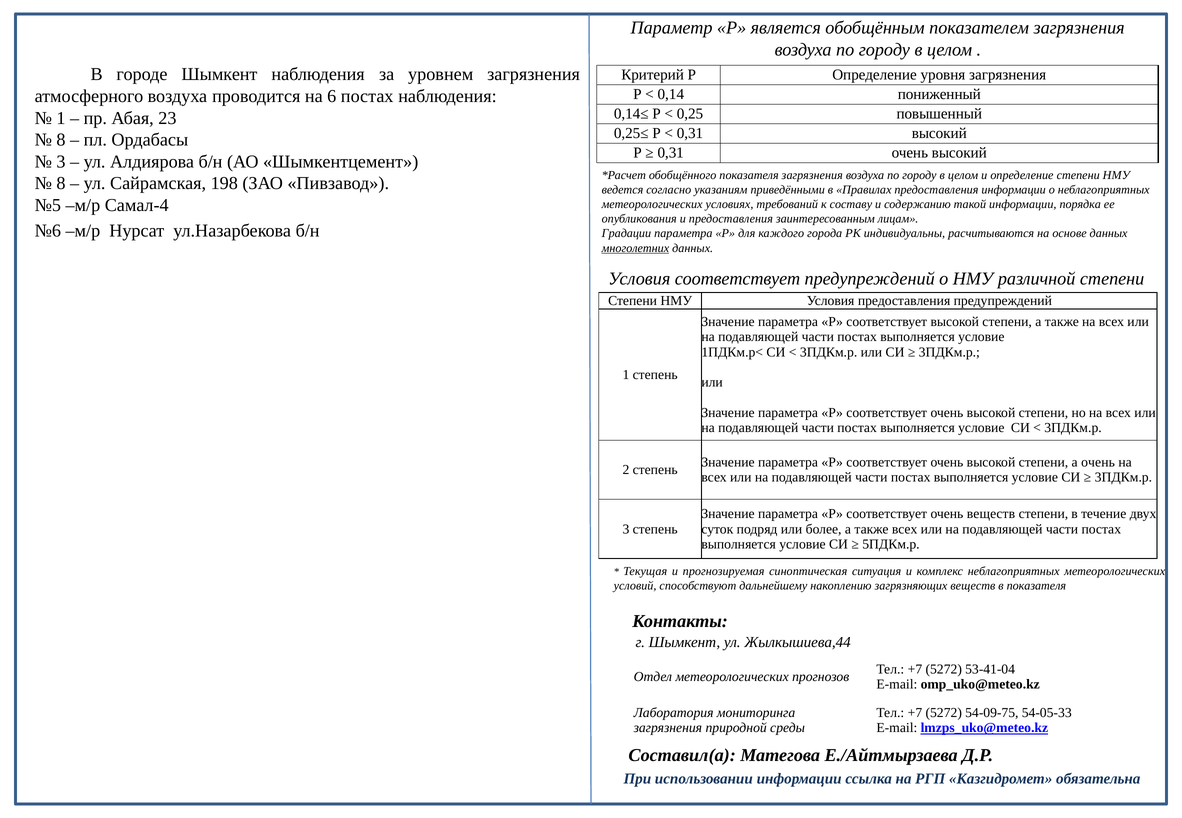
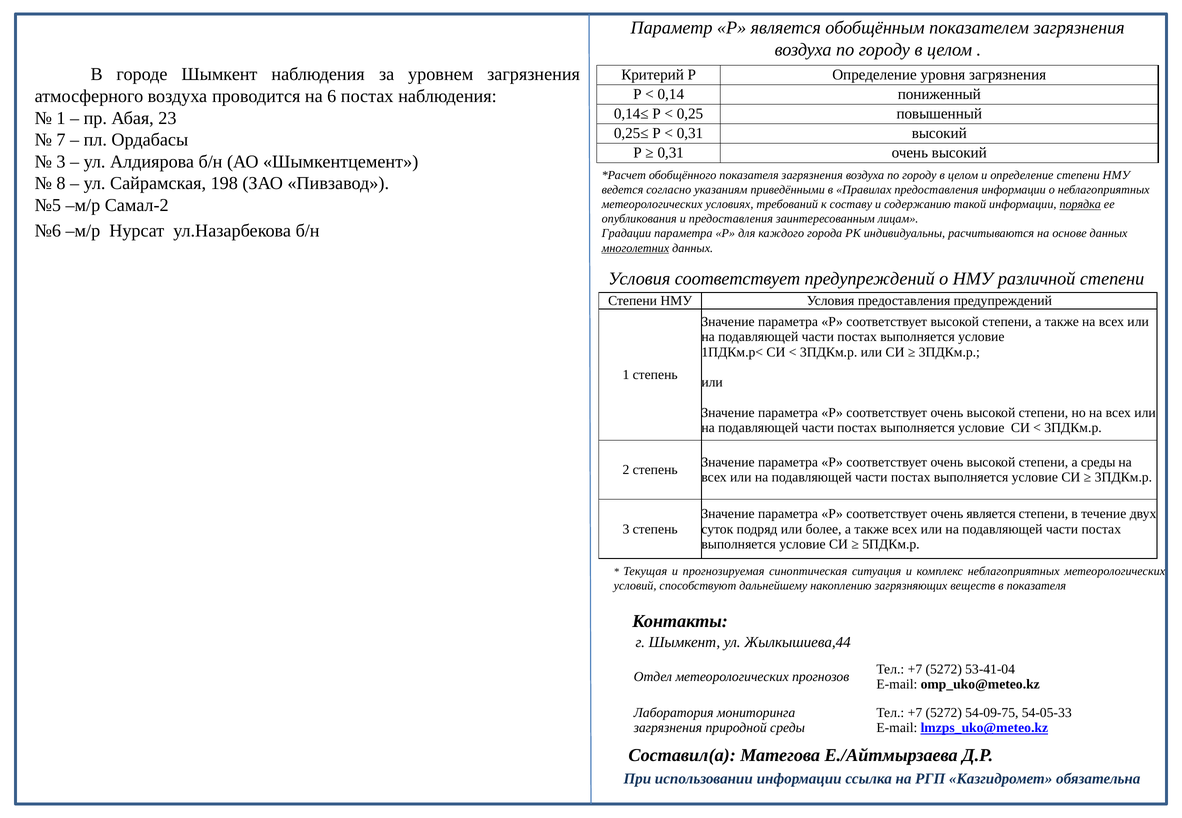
8 at (61, 140): 8 -> 7
Самал-4: Самал-4 -> Самал-2
порядка underline: none -> present
а очень: очень -> среды
очень веществ: веществ -> является
